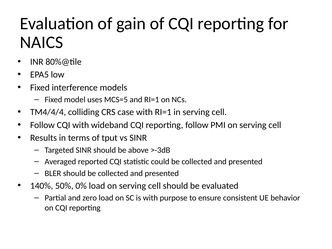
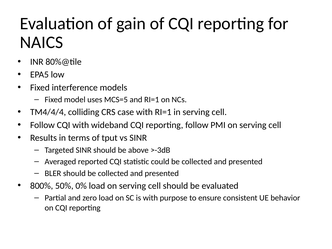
140%: 140% -> 800%
